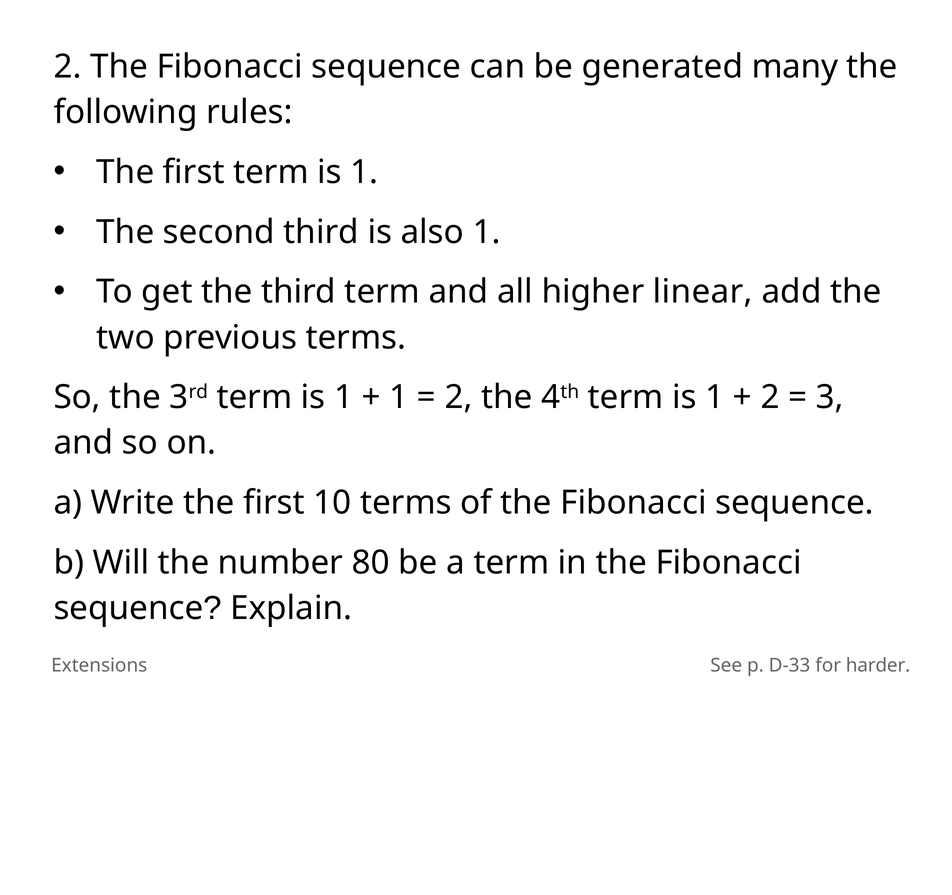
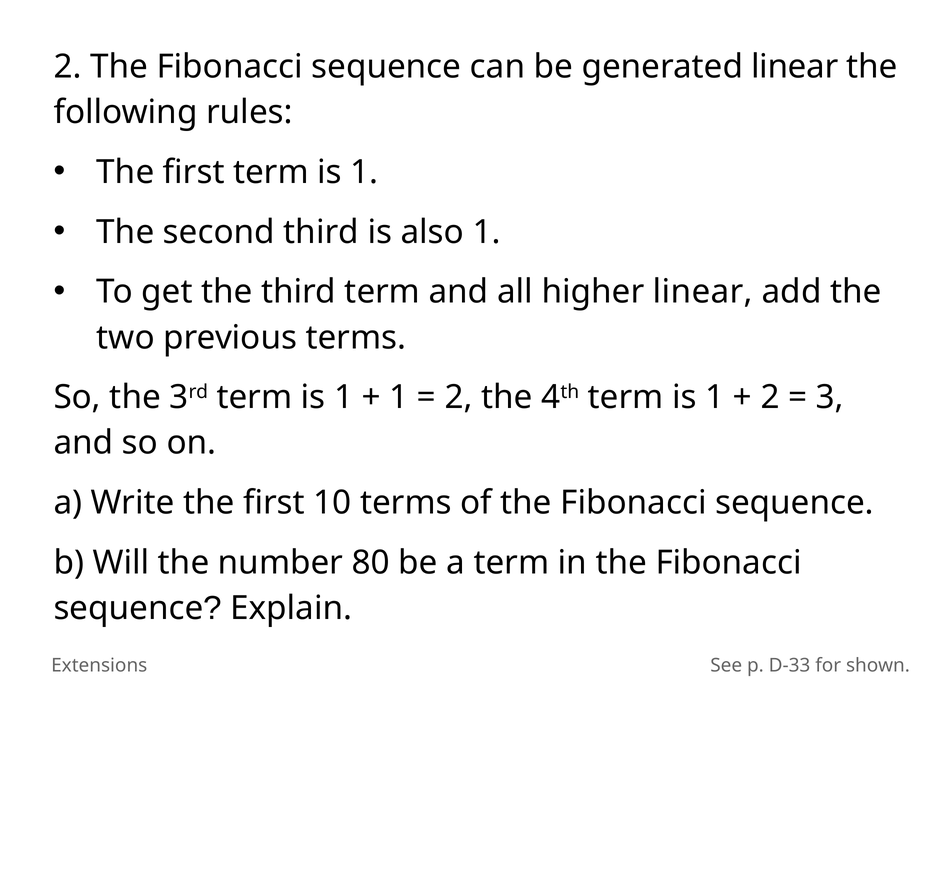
generated many: many -> linear
harder: harder -> shown
